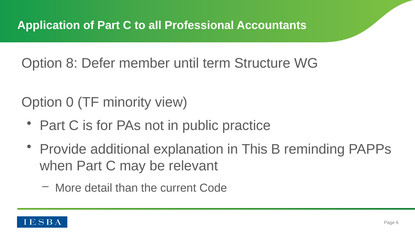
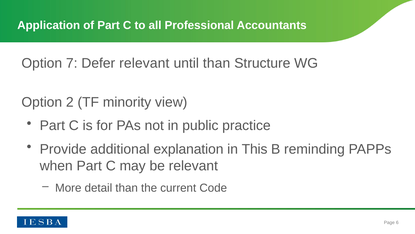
8: 8 -> 7
Defer member: member -> relevant
until term: term -> than
0: 0 -> 2
